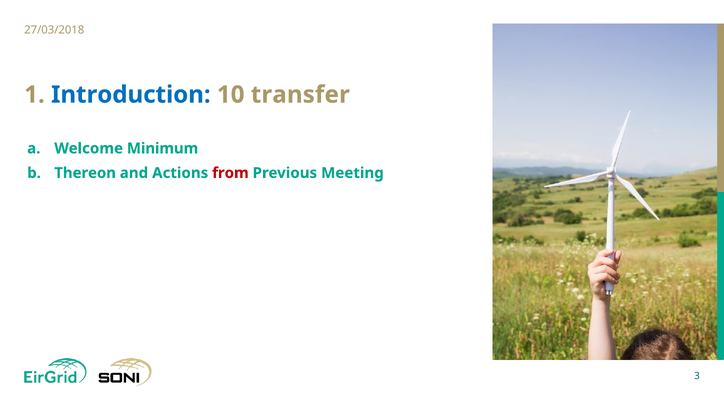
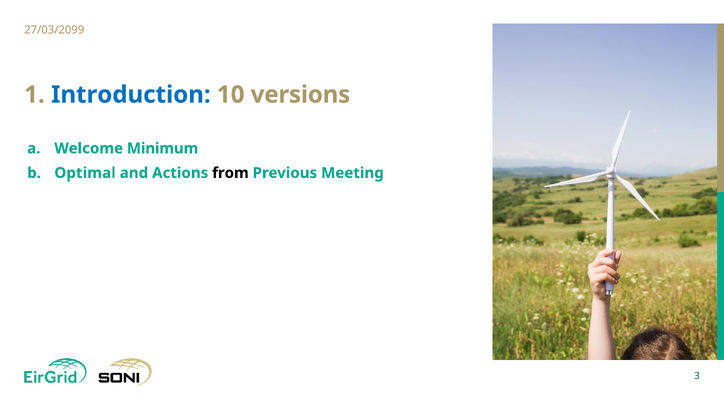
27/03/2018: 27/03/2018 -> 27/03/2099
transfer: transfer -> versions
Thereon: Thereon -> Optimal
from colour: red -> black
